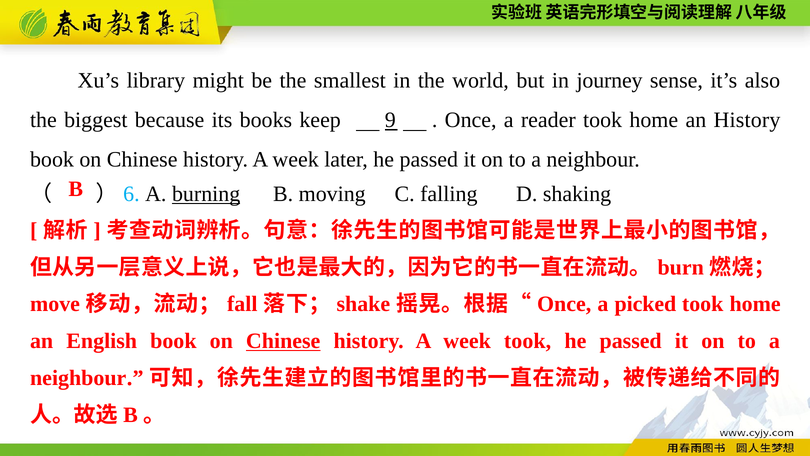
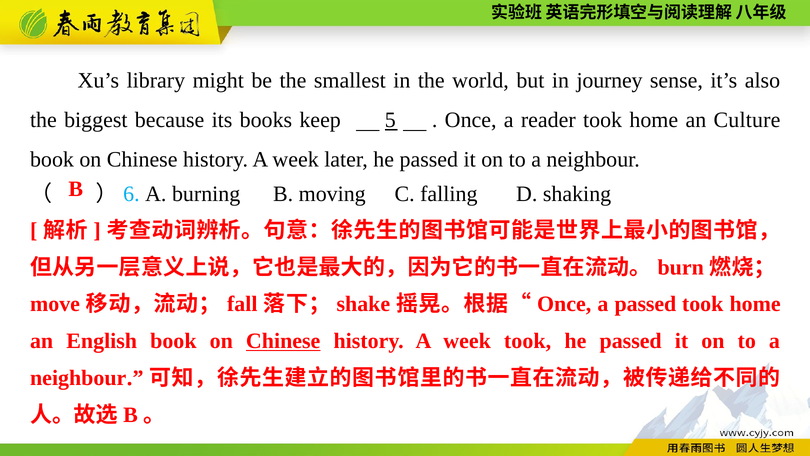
9: 9 -> 5
an History: History -> Culture
burning underline: present -> none
a picked: picked -> passed
